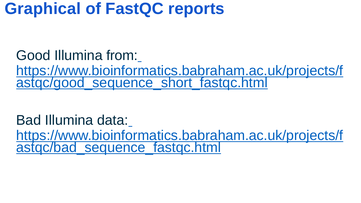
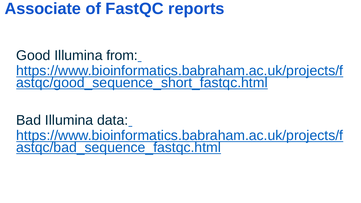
Graphical: Graphical -> Associate
